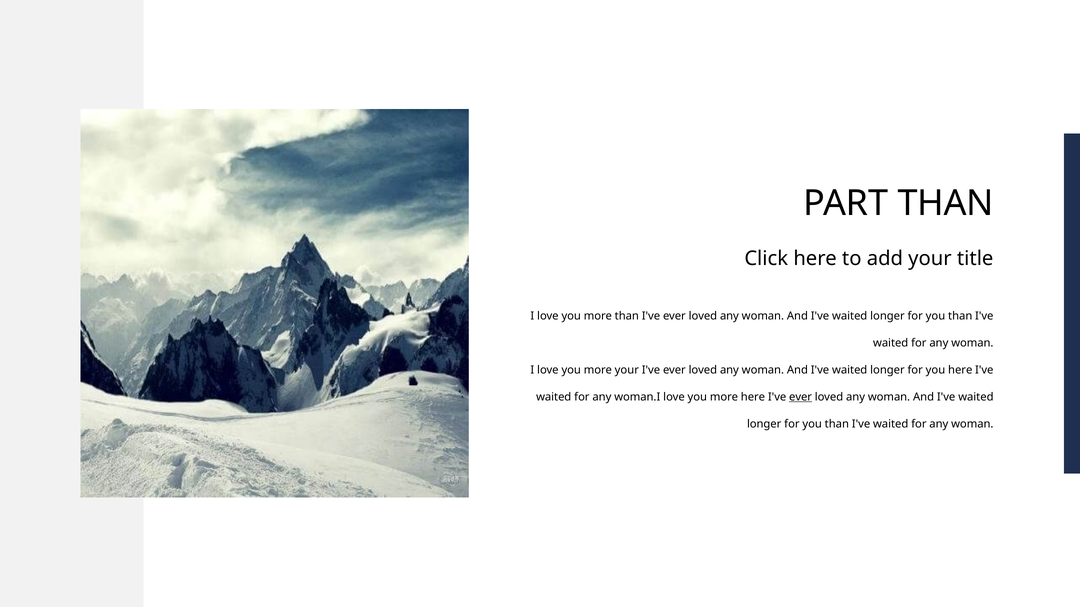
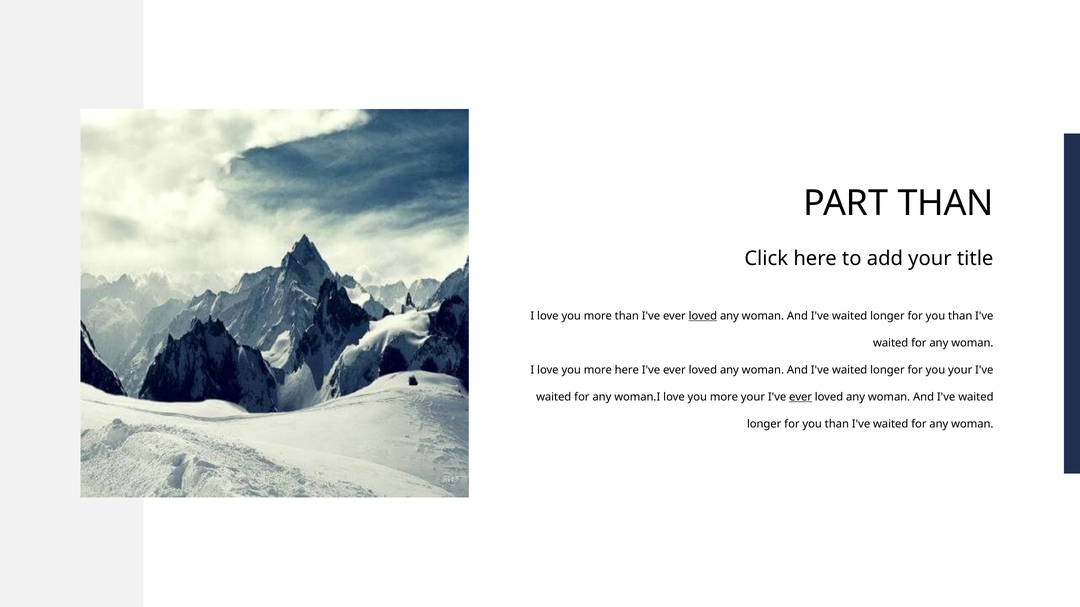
loved at (703, 316) underline: none -> present
more your: your -> here
you here: here -> your
more here: here -> your
